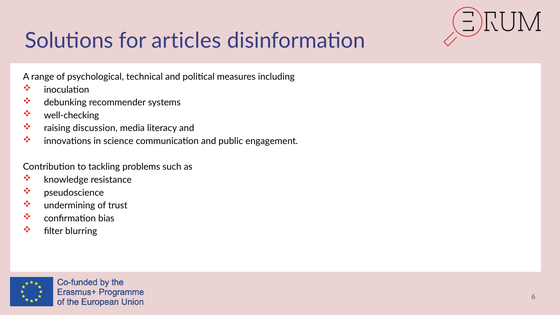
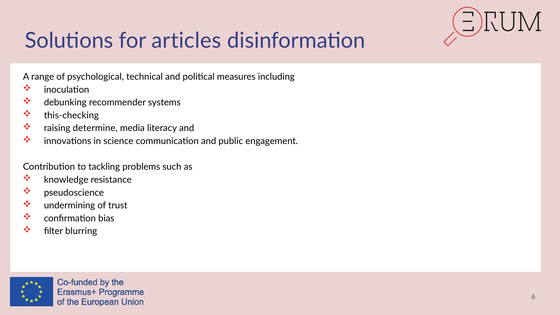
well-checking: well-checking -> this-checking
discussion: discussion -> determine
